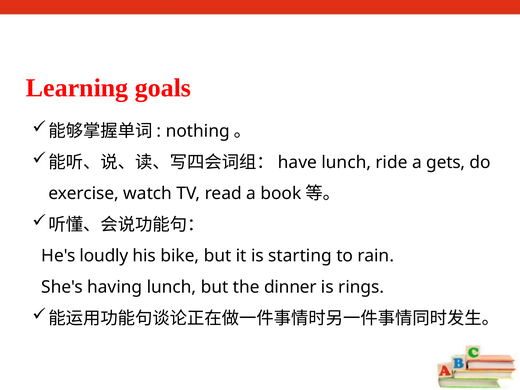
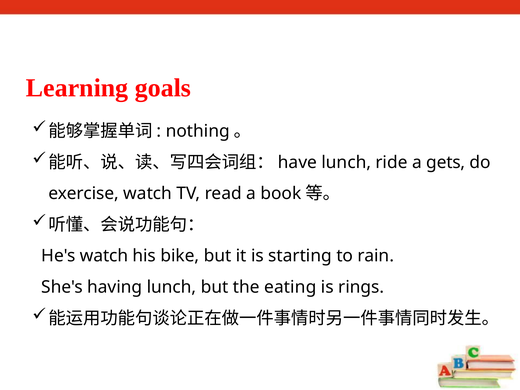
He's loudly: loudly -> watch
dinner: dinner -> eating
